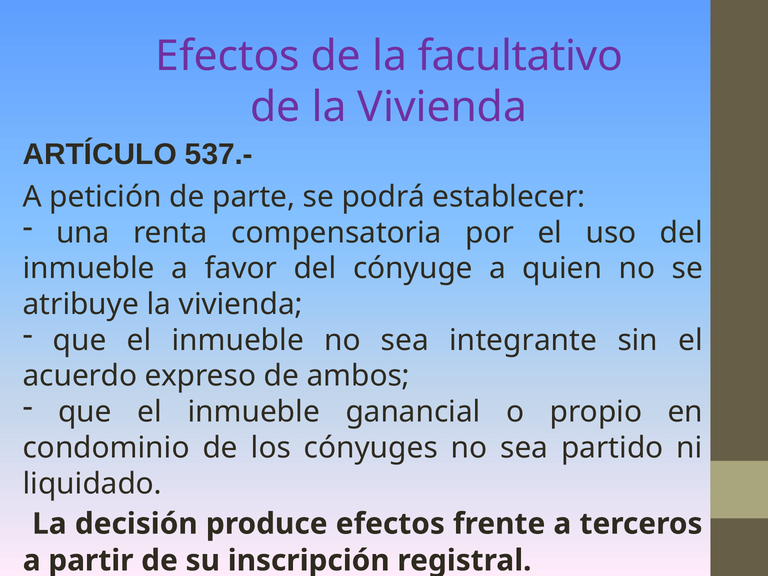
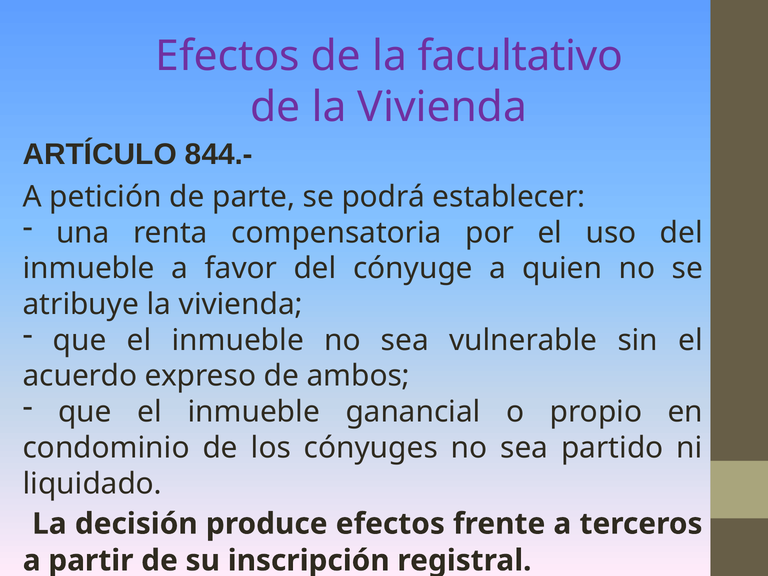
537.-: 537.- -> 844.-
integrante: integrante -> vulnerable
